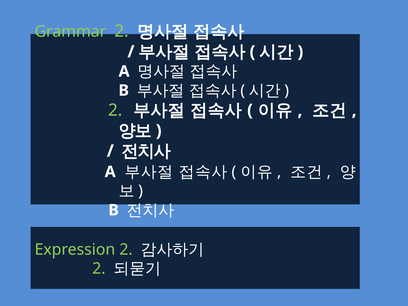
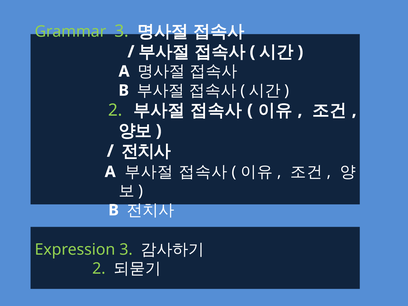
Grammar 2: 2 -> 3
Expression 2: 2 -> 3
